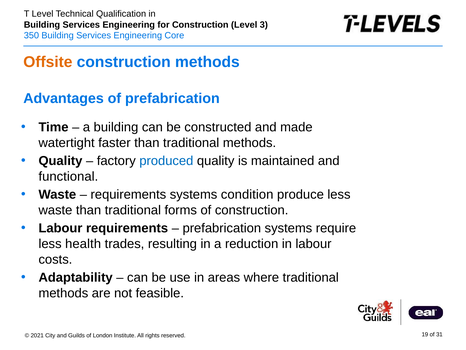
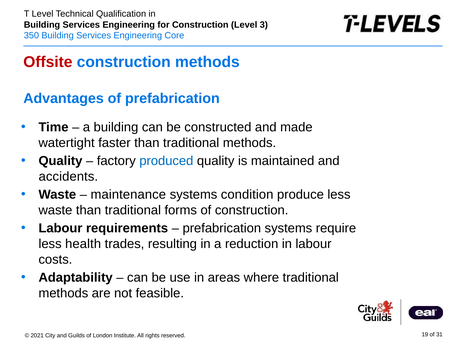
Offsite colour: orange -> red
functional: functional -> accidents
requirements at (128, 194): requirements -> maintenance
